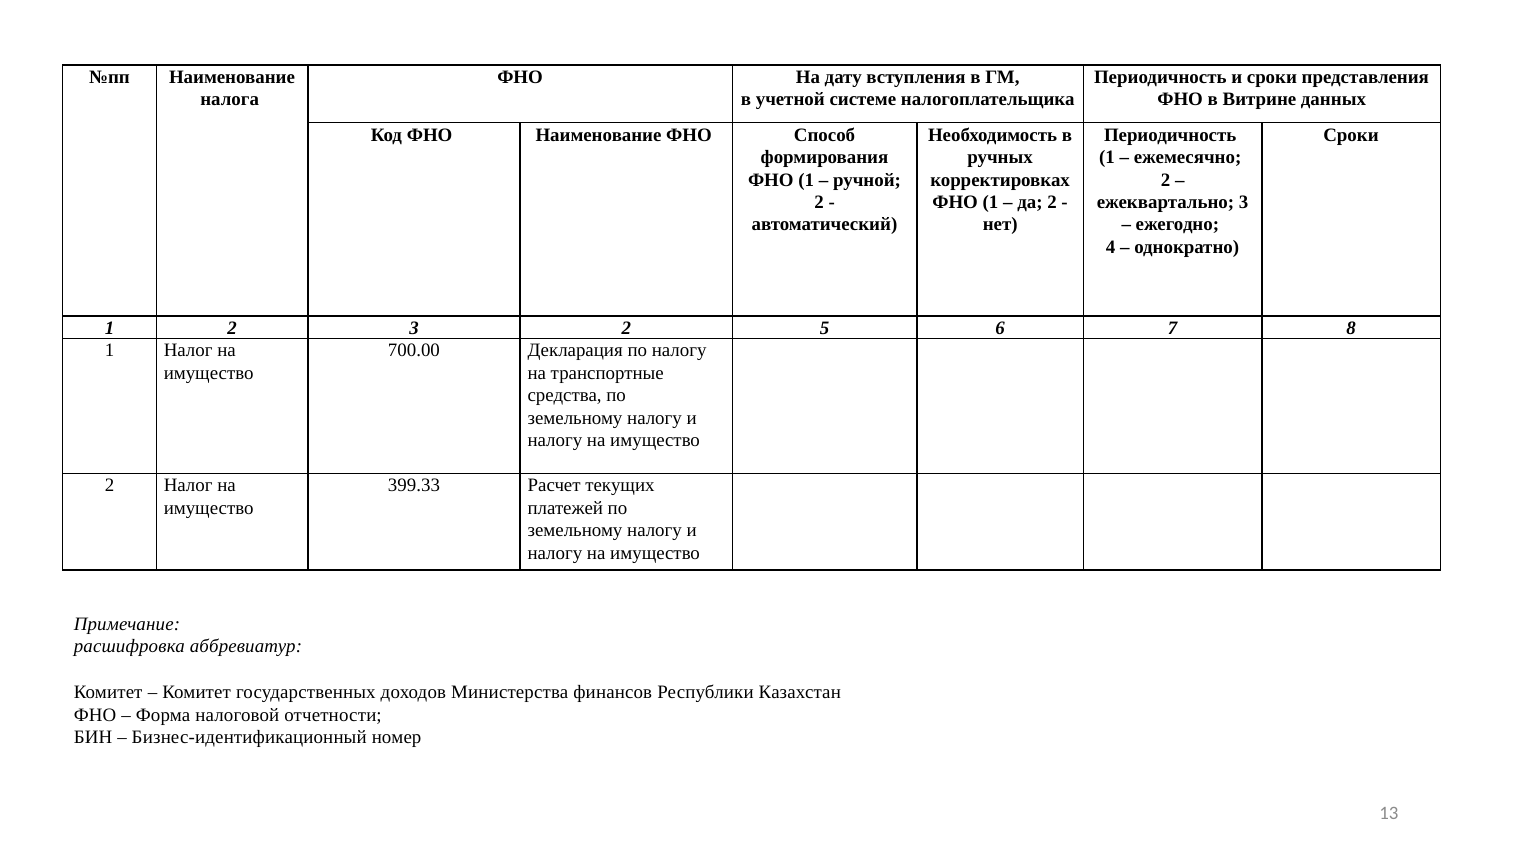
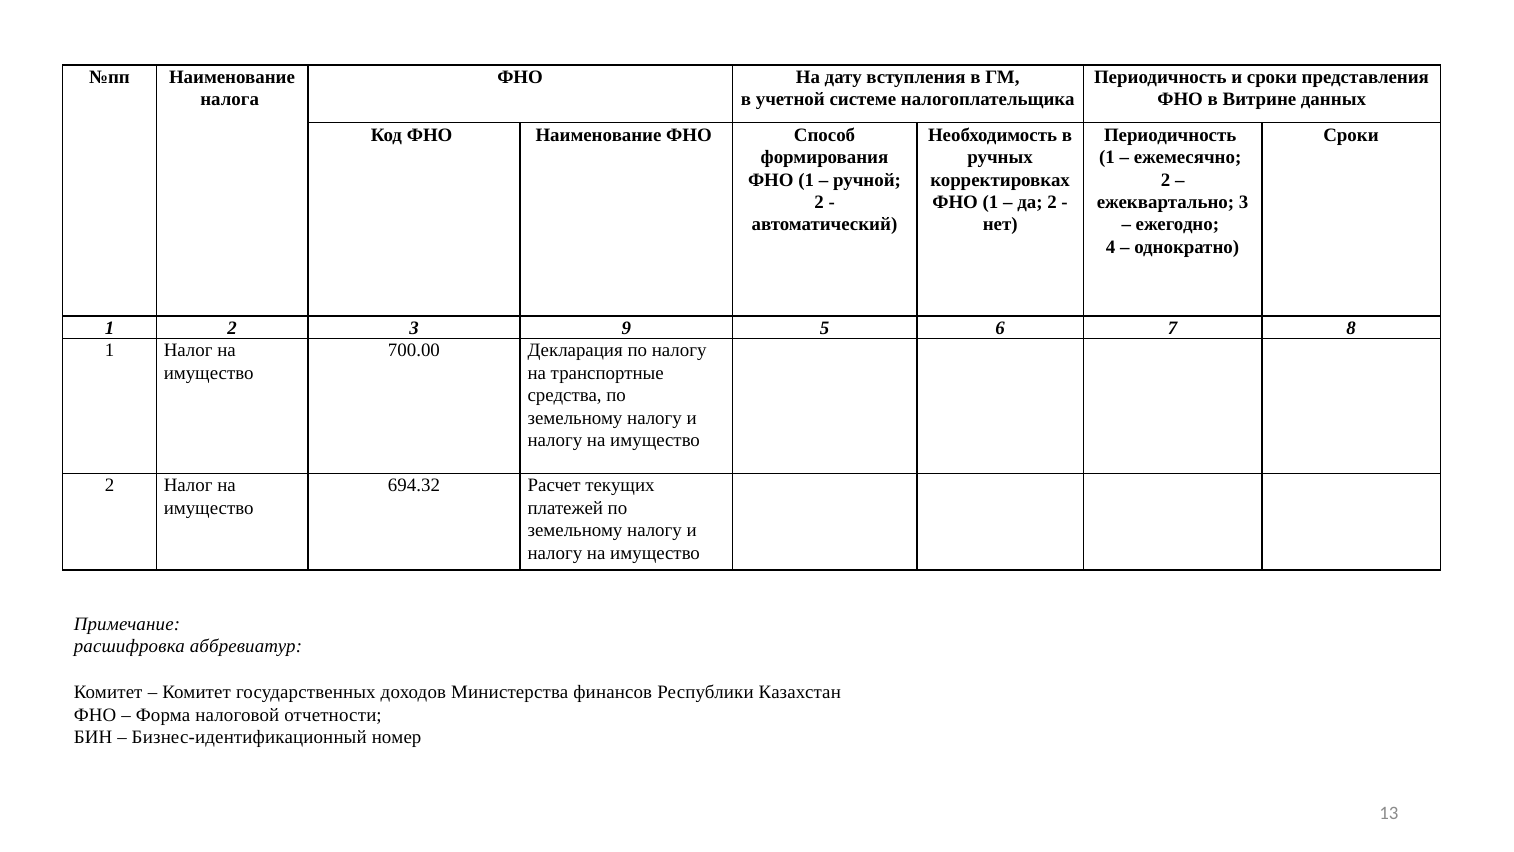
3 2: 2 -> 9
399.33: 399.33 -> 694.32
